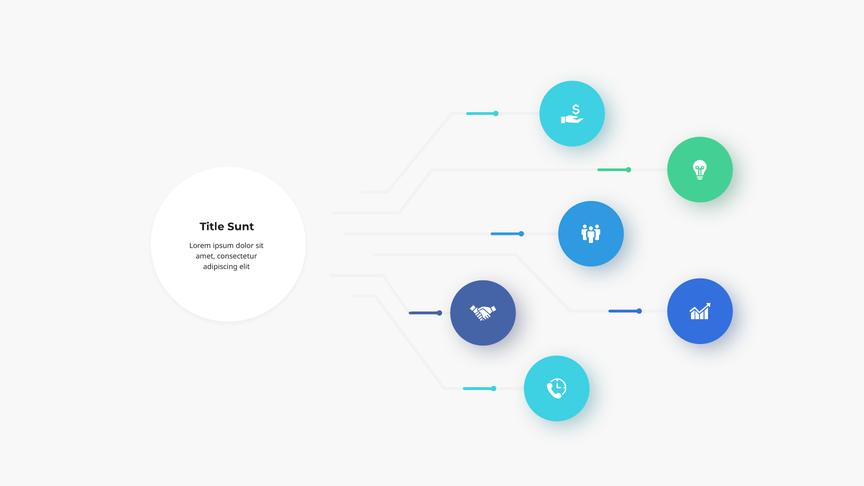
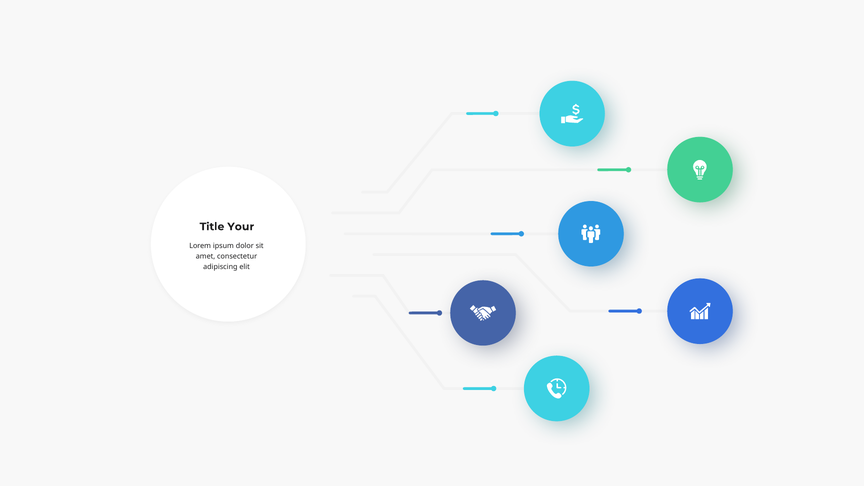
Sunt: Sunt -> Your
